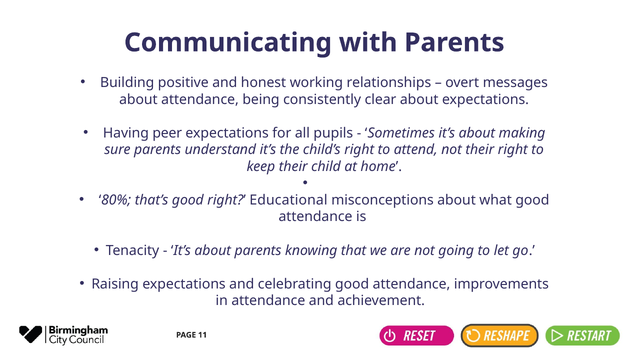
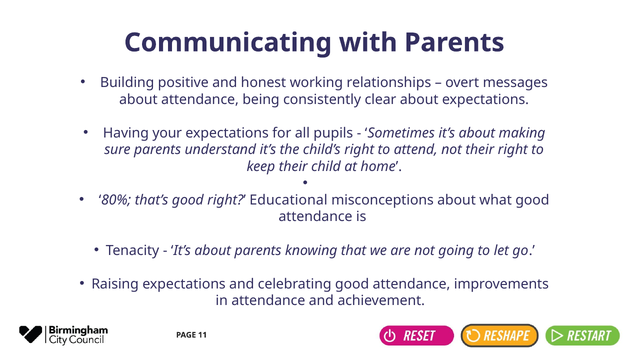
peer: peer -> your
